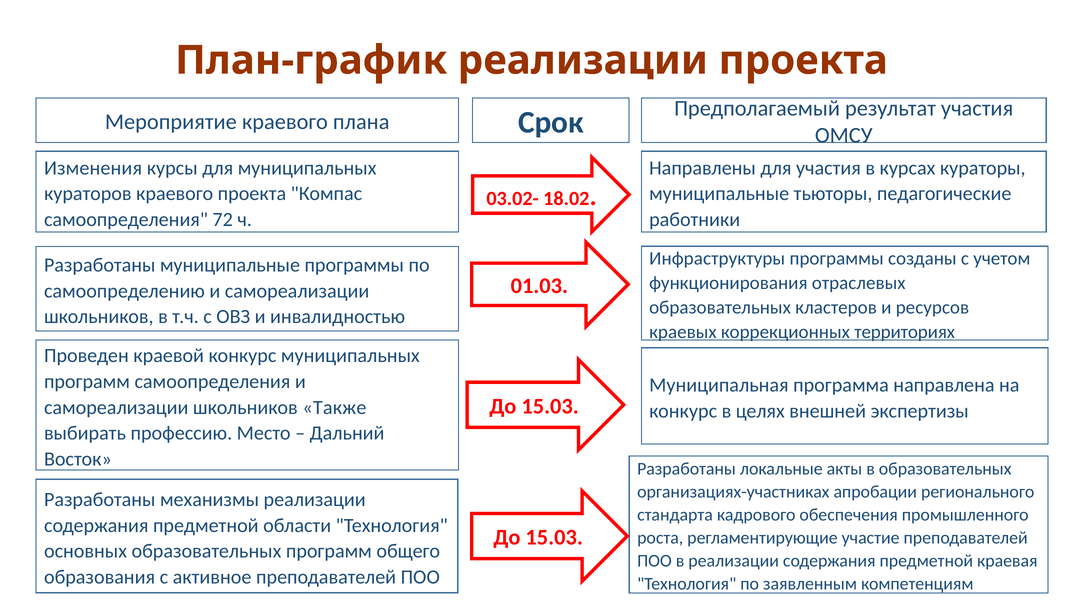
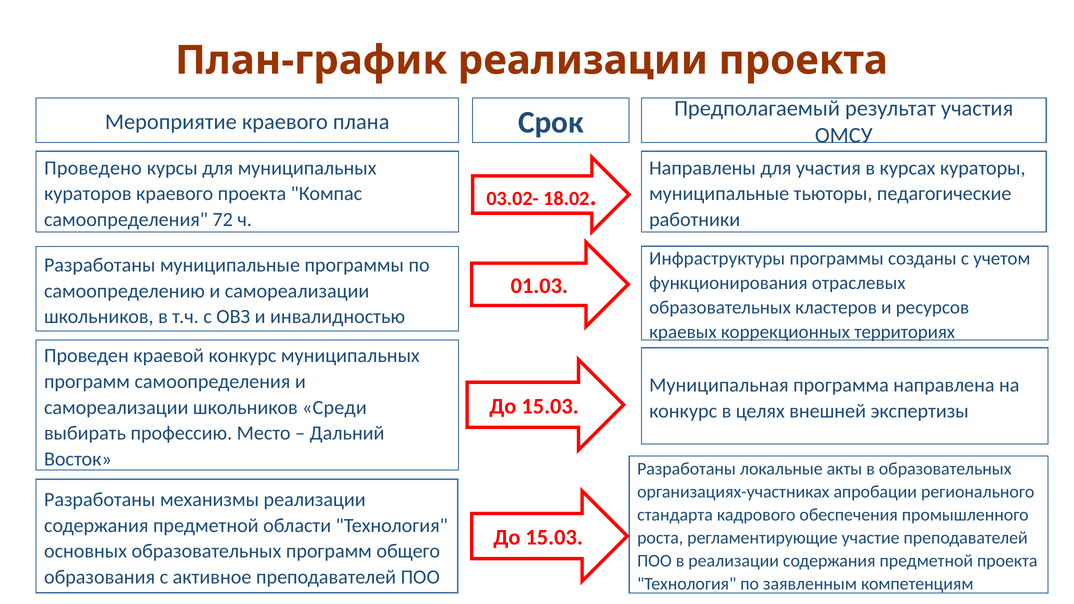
Изменения: Изменения -> Проведено
Также: Также -> Среди
предметной краевая: краевая -> проекта
